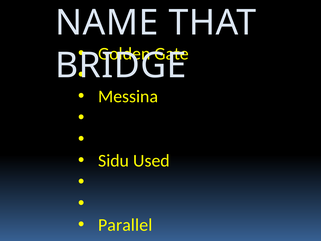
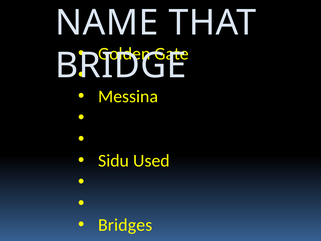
Parallel: Parallel -> Bridges
